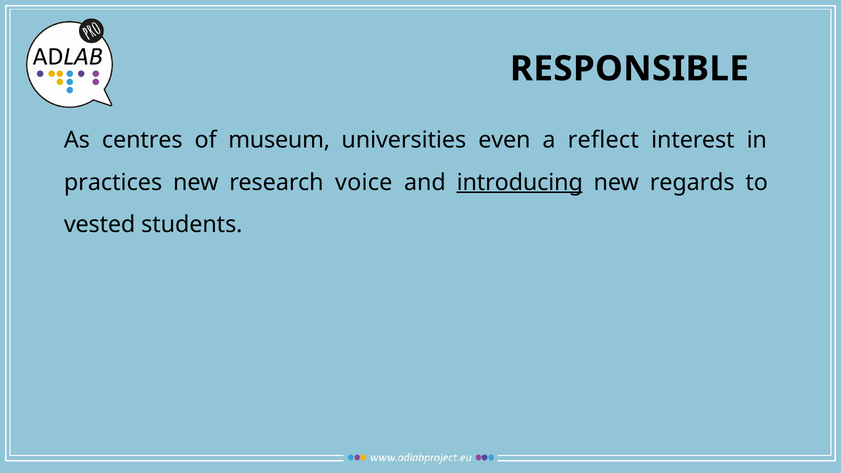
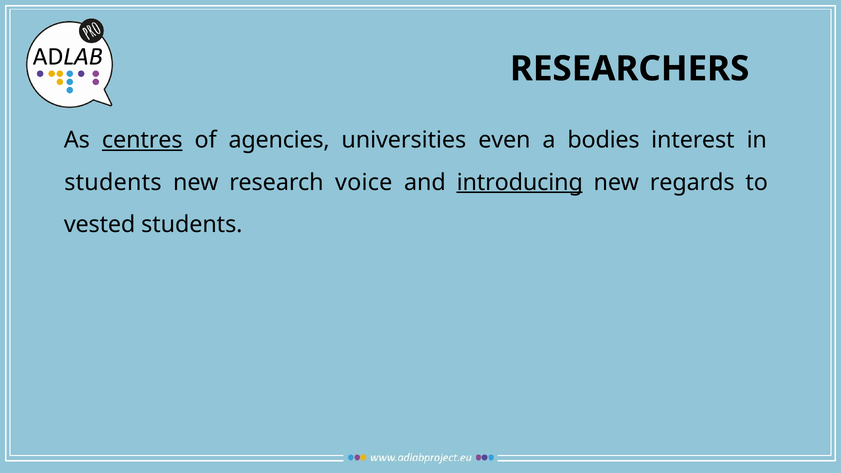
RESPONSIBLE: RESPONSIBLE -> RESEARCHERS
centres underline: none -> present
museum: museum -> agencies
reflect: reflect -> bodies
practices at (113, 182): practices -> students
